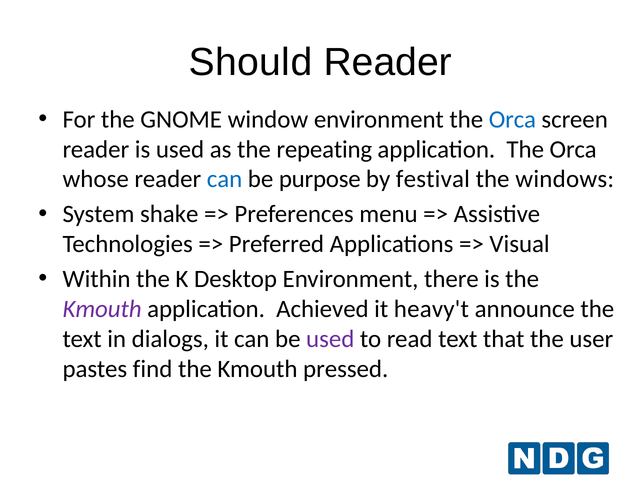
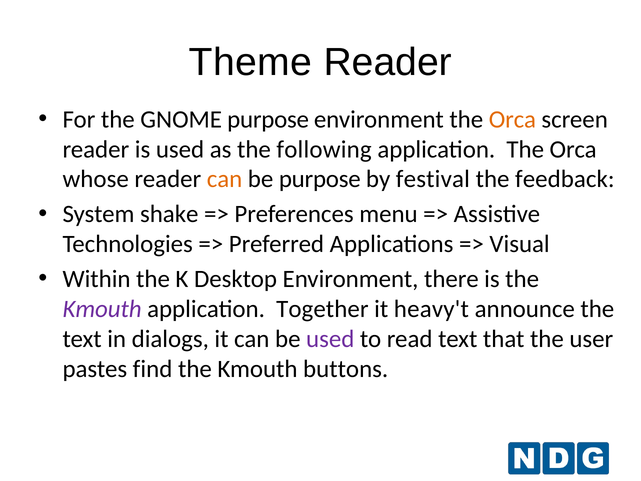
Should: Should -> Theme
GNOME window: window -> purpose
Orca at (512, 119) colour: blue -> orange
repeating: repeating -> following
can at (225, 179) colour: blue -> orange
windows: windows -> feedback
Achieved: Achieved -> Together
pressed: pressed -> buttons
